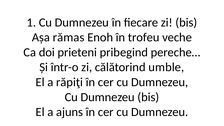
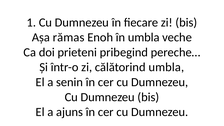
în trofeu: trofeu -> umbla
călătorind umble: umble -> umbla
răpiţi: răpiţi -> senin
